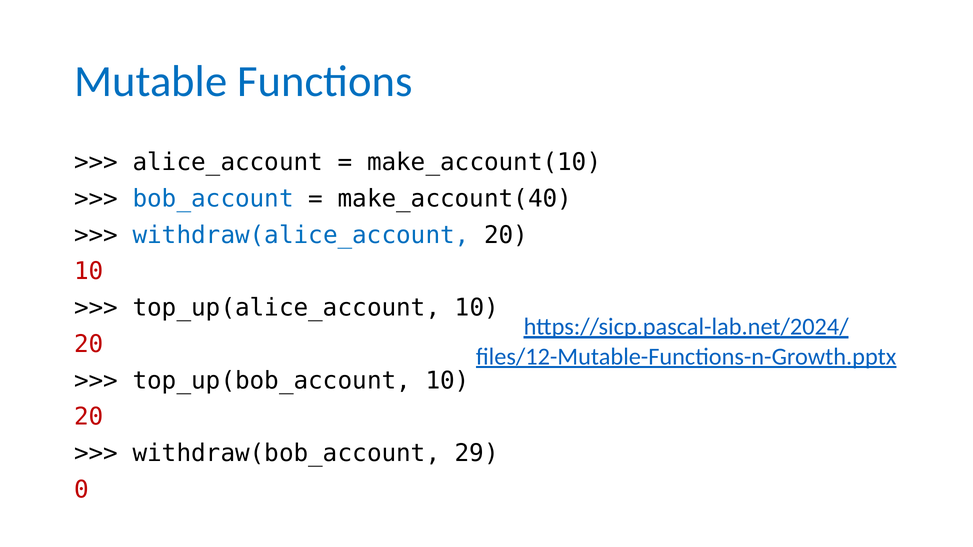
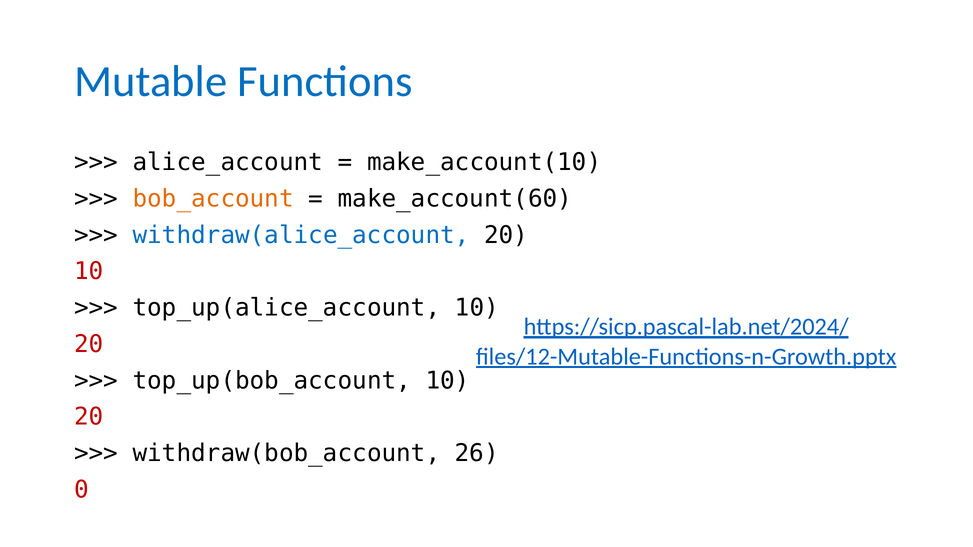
bob_account colour: blue -> orange
make_account(40: make_account(40 -> make_account(60
29: 29 -> 26
